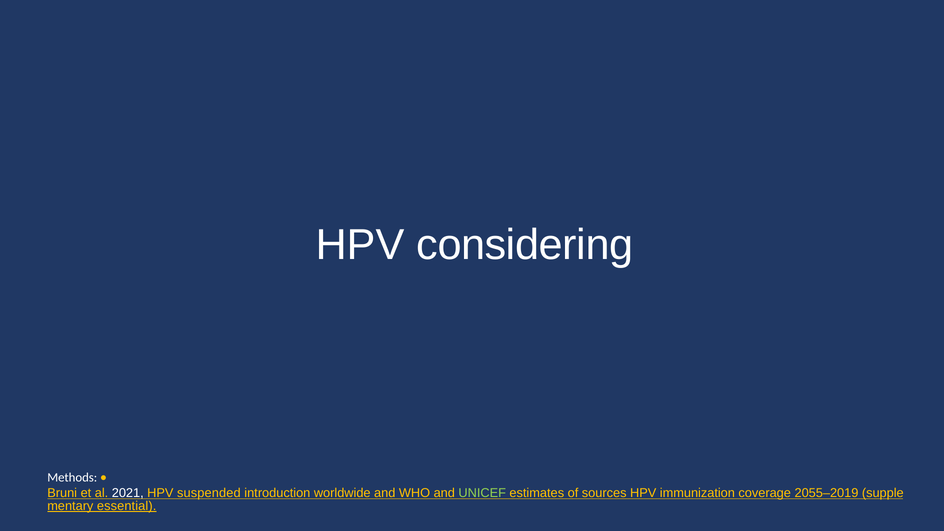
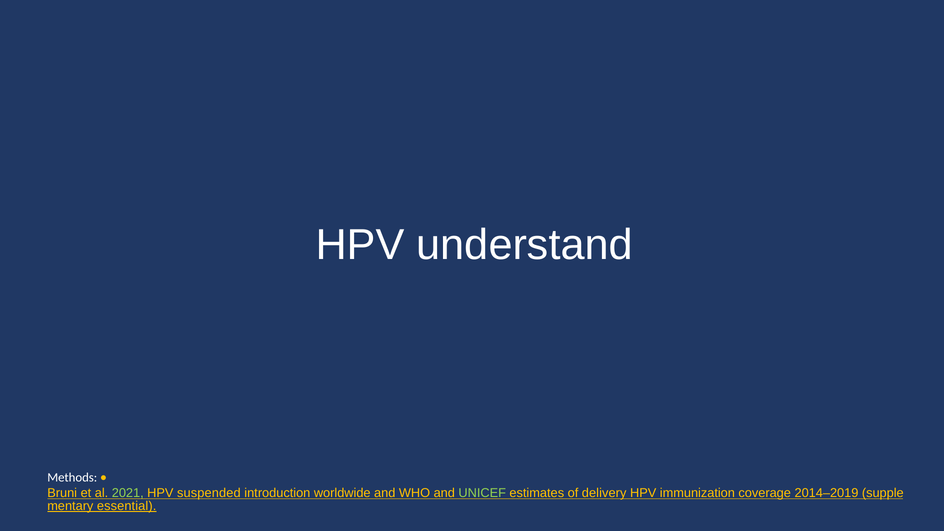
considering: considering -> understand
2021 colour: white -> light green
sources: sources -> delivery
2055–2019: 2055–2019 -> 2014–2019
